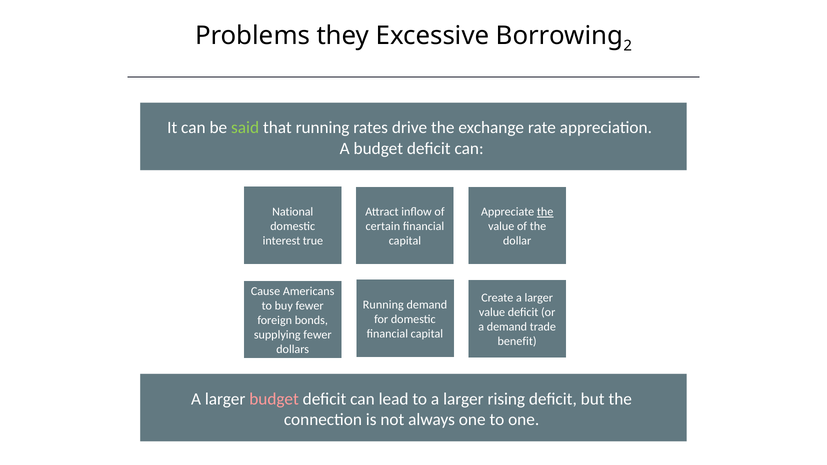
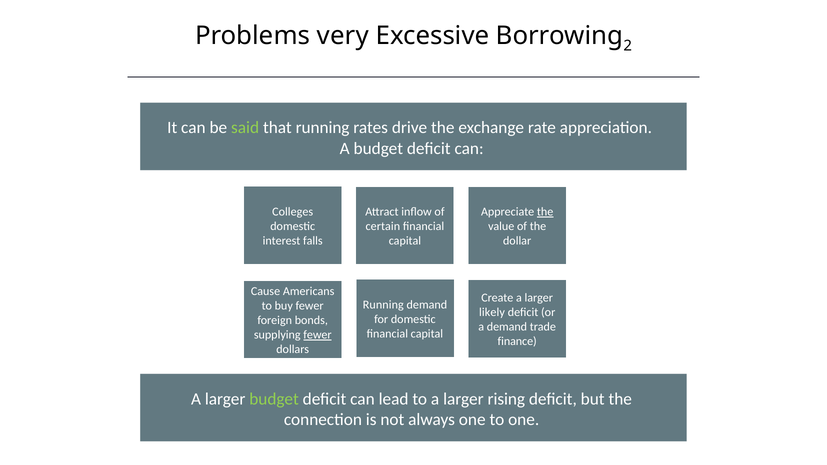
they: they -> very
National: National -> Colleges
true: true -> falls
value at (492, 313): value -> likely
fewer at (317, 335) underline: none -> present
benefit: benefit -> finance
budget at (274, 399) colour: pink -> light green
